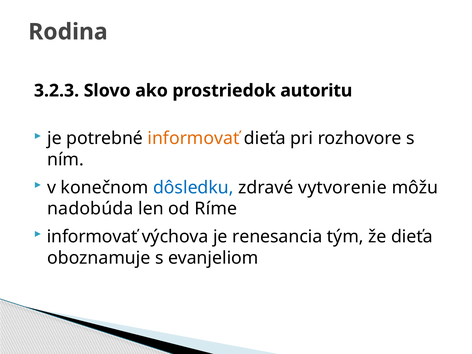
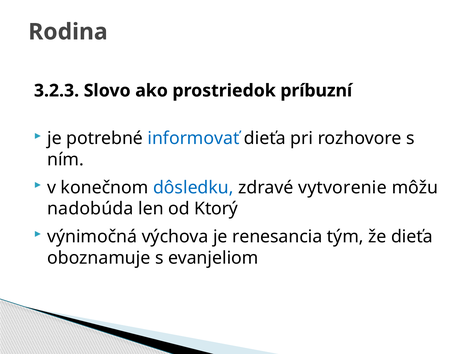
autoritu: autoritu -> príbuzní
informovať at (193, 138) colour: orange -> blue
Ríme: Ríme -> Ktorý
informovať at (92, 237): informovať -> výnimočná
